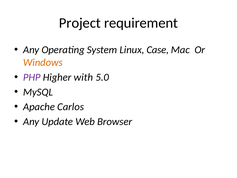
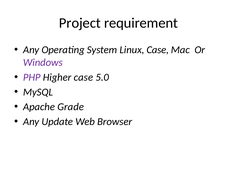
Windows colour: orange -> purple
Higher with: with -> case
Carlos: Carlos -> Grade
